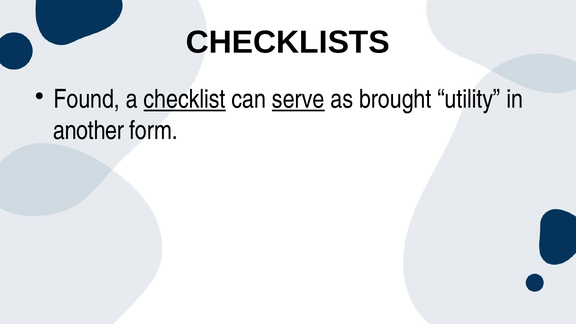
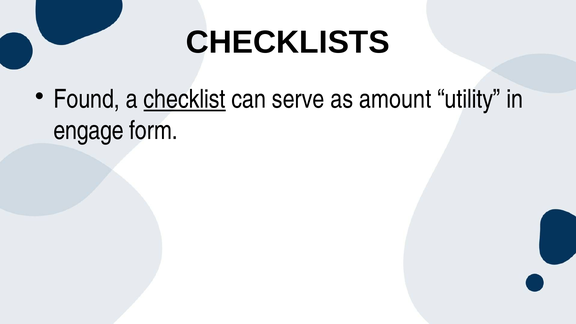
serve underline: present -> none
brought: brought -> amount
another: another -> engage
